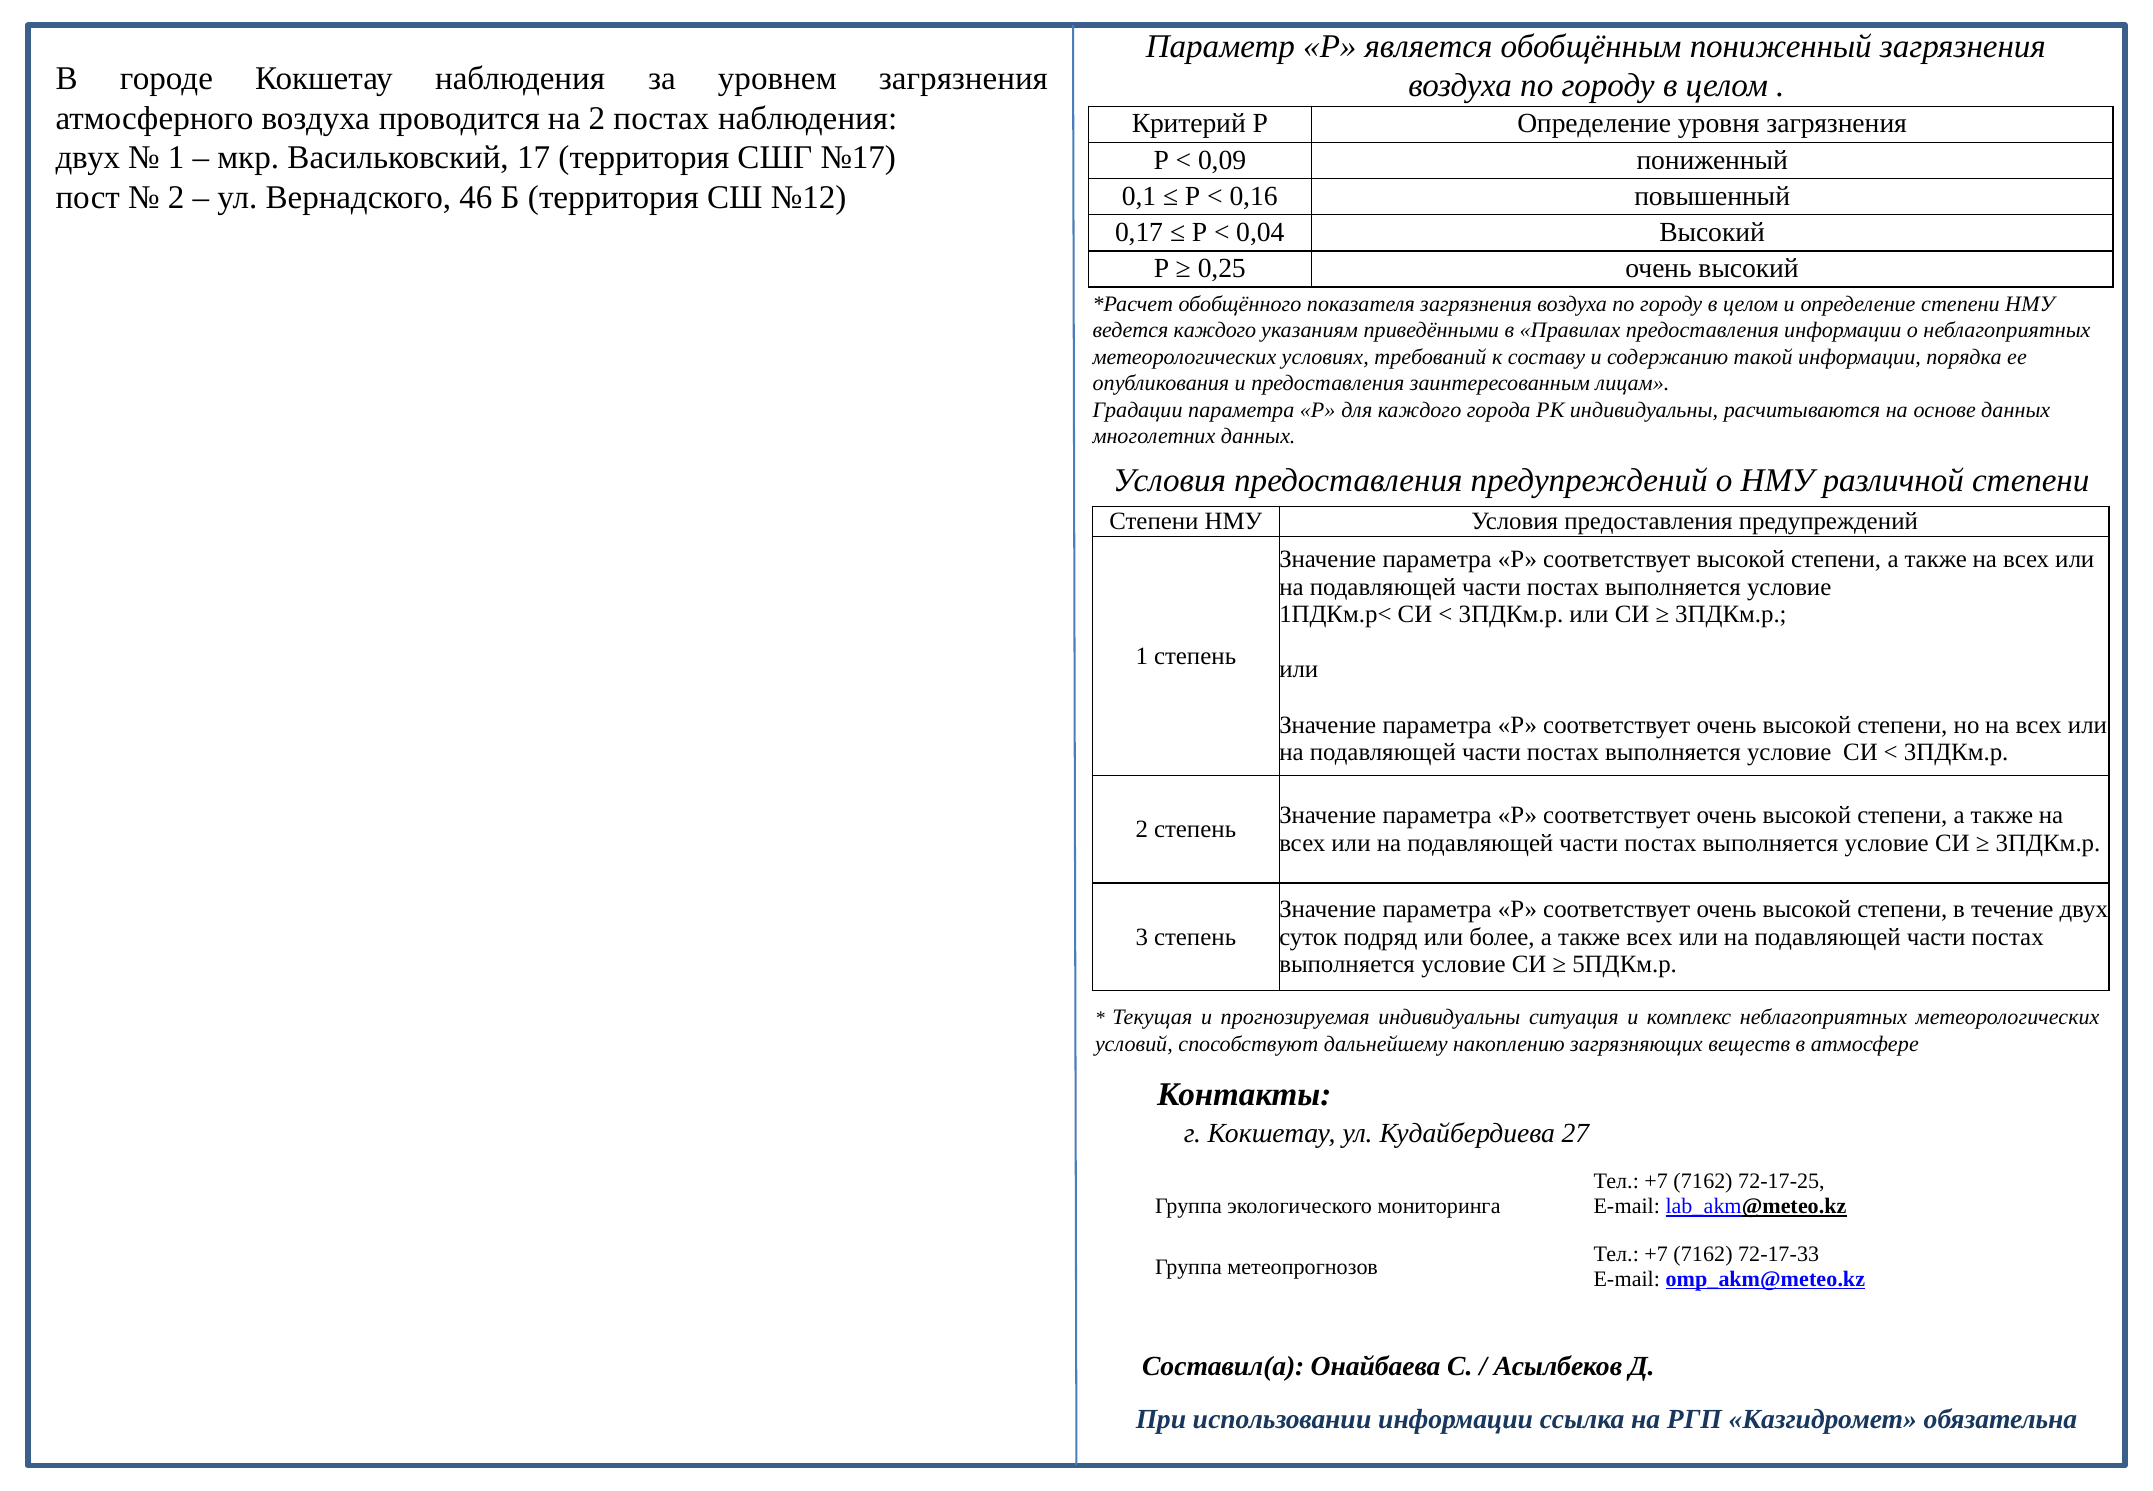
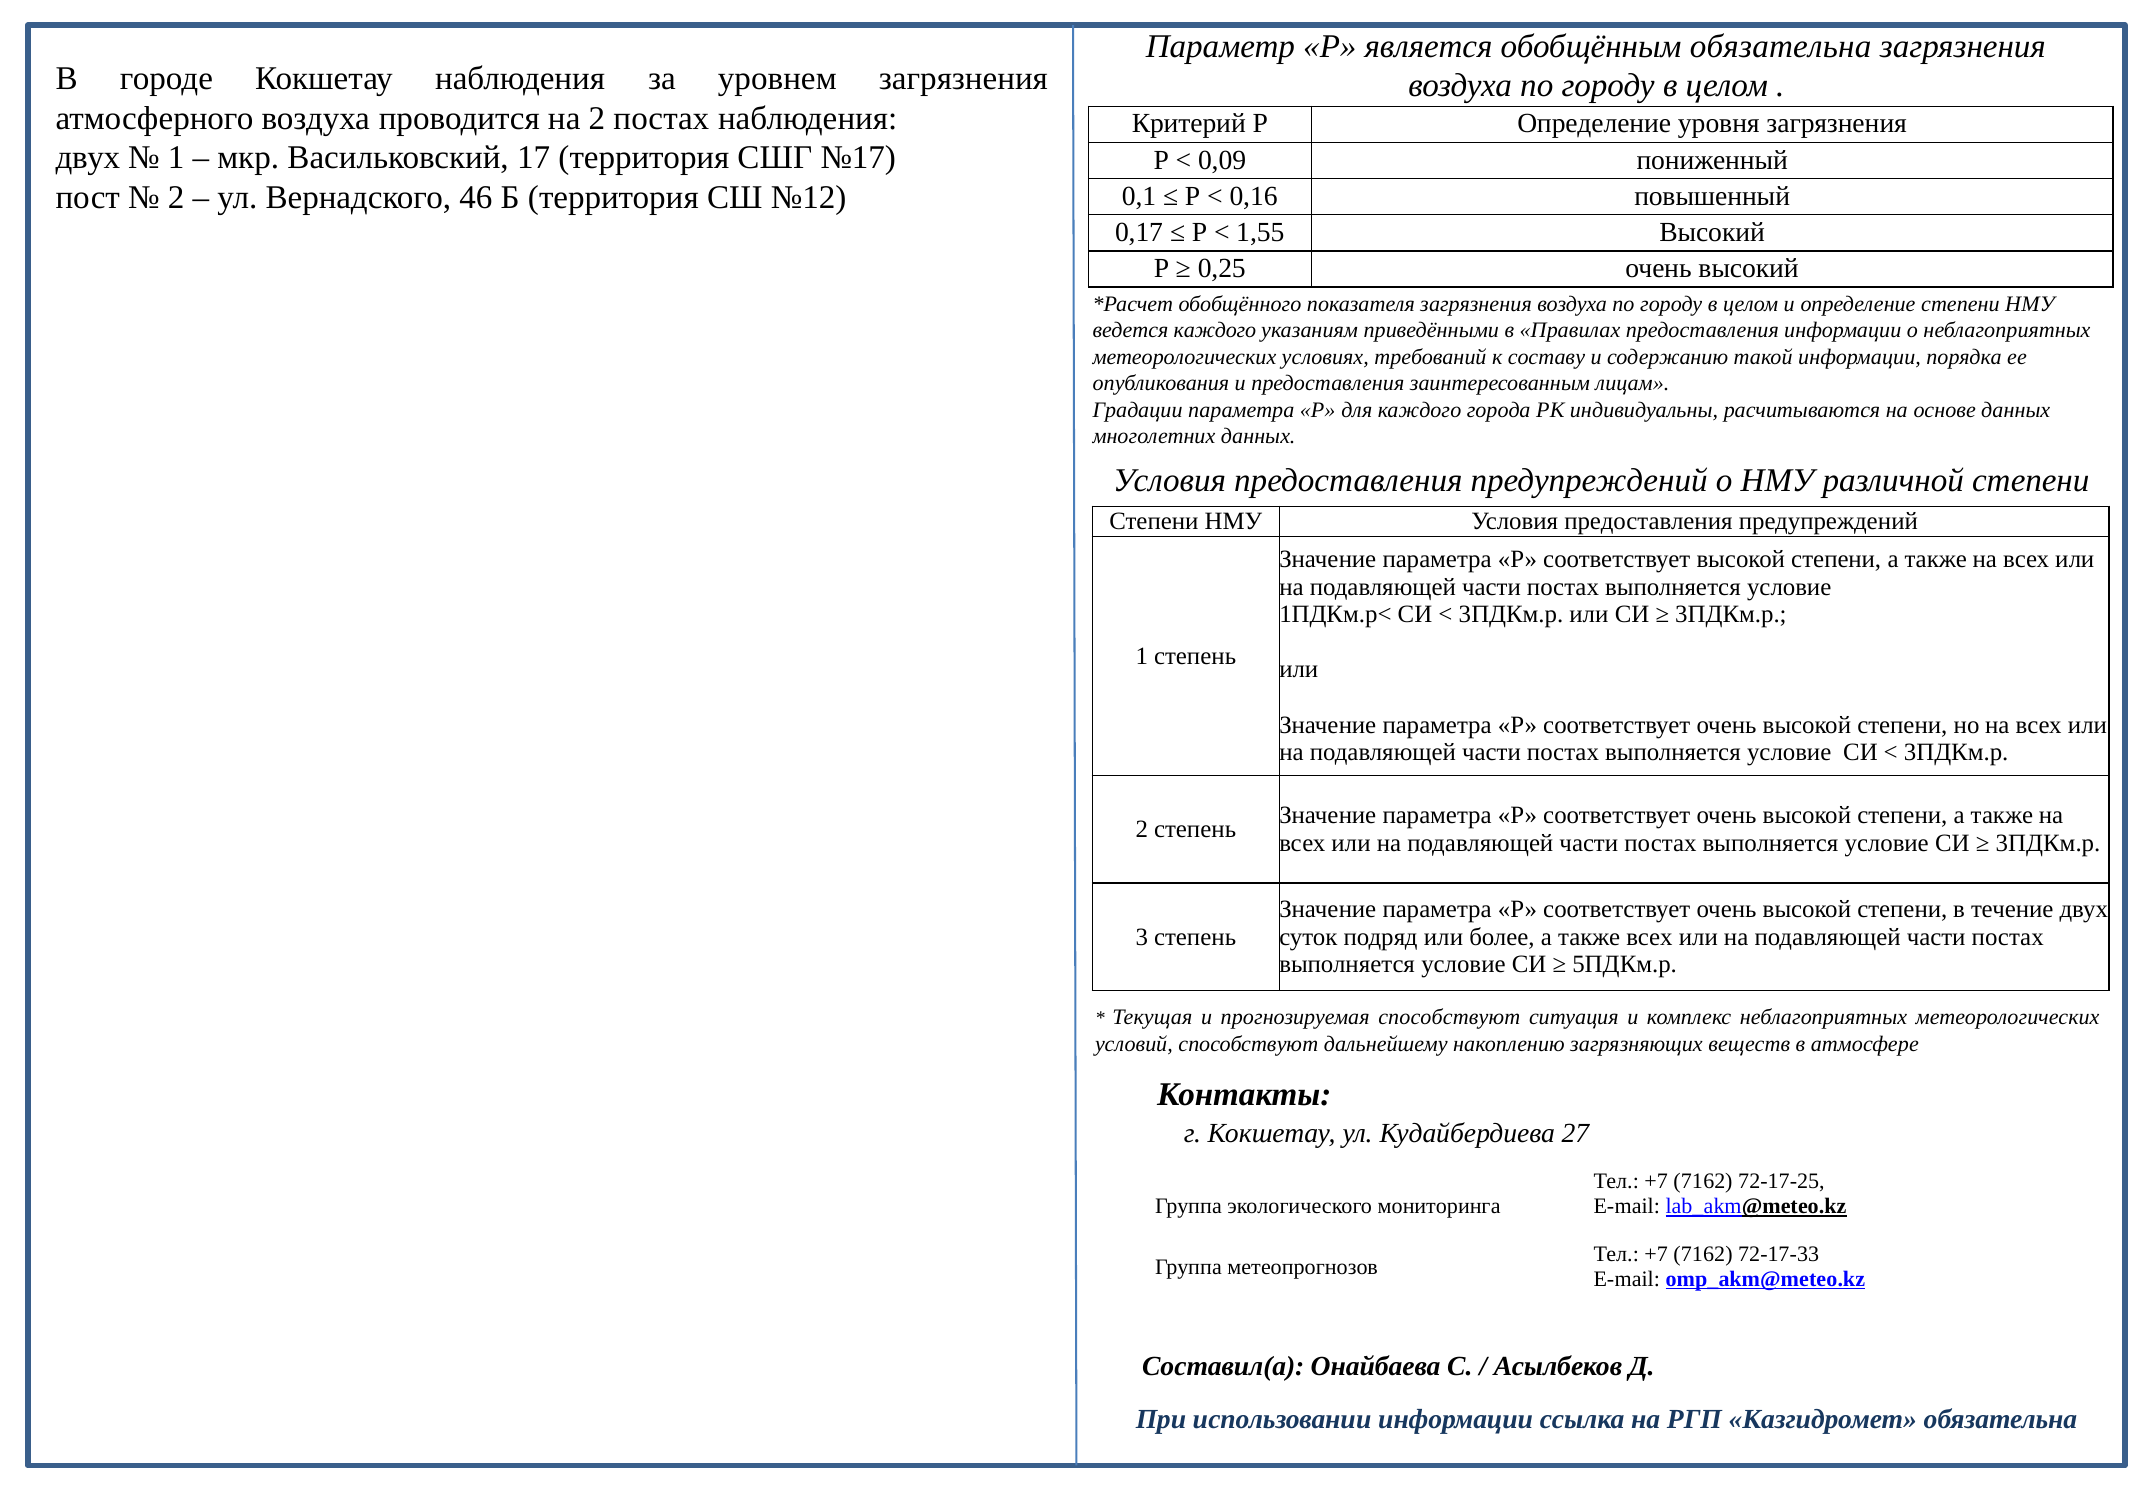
обобщённым пониженный: пониженный -> обязательна
0,04: 0,04 -> 1,55
прогнозируемая индивидуальны: индивидуальны -> способствуют
